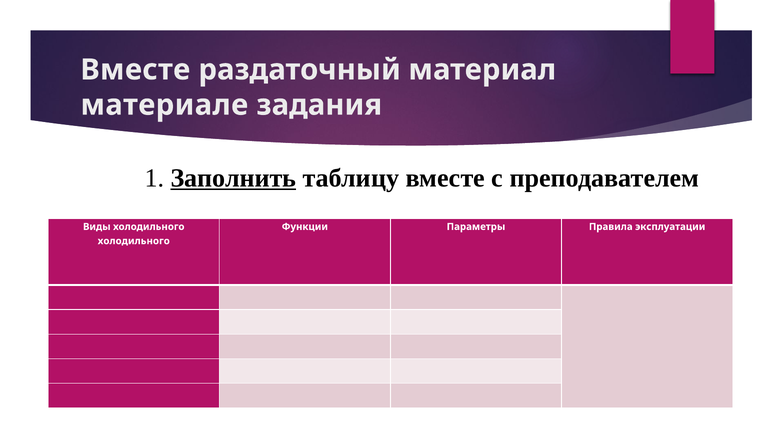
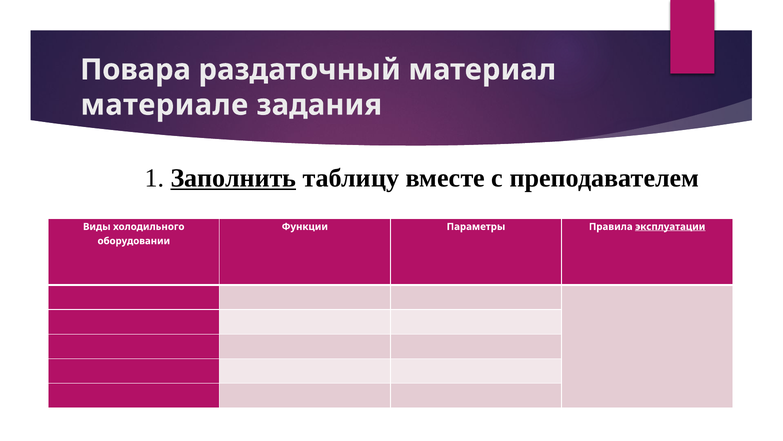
Вместе at (135, 70): Вместе -> Повара
эксплуатации underline: none -> present
холодильного at (134, 241): холодильного -> оборудовании
